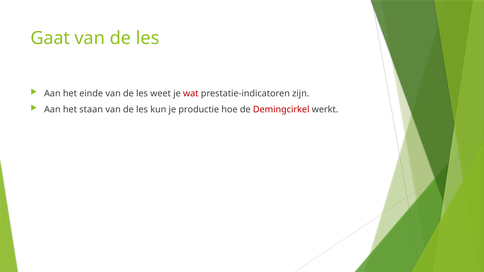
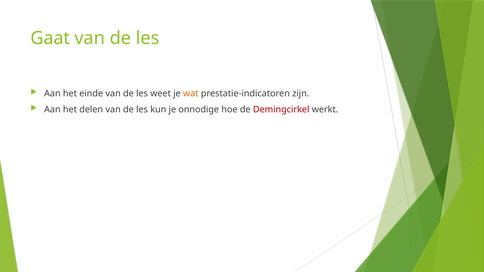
wat colour: red -> orange
staan: staan -> delen
productie: productie -> onnodige
